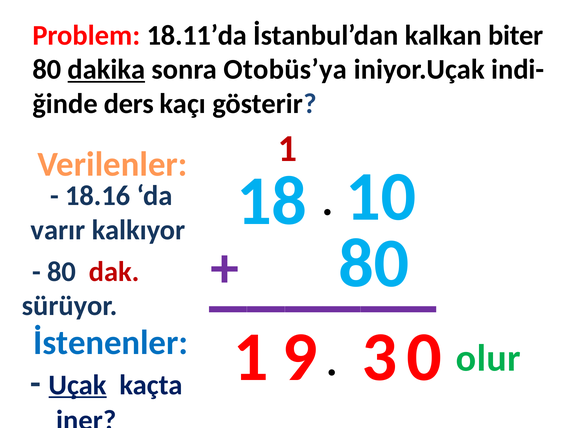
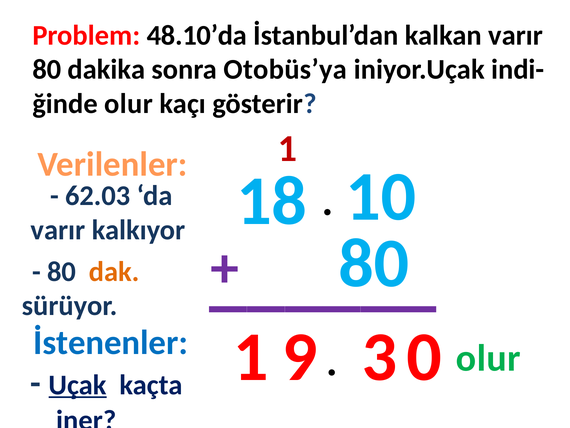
18.11’da: 18.11’da -> 48.10’da
kalkan biter: biter -> varır
dakika underline: present -> none
ders at (129, 104): ders -> olur
18.16: 18.16 -> 62.03
dak colour: red -> orange
